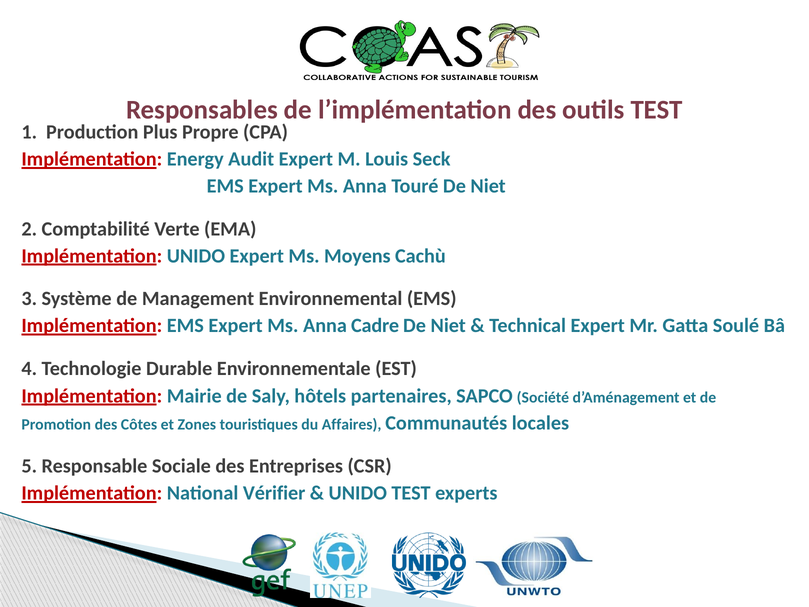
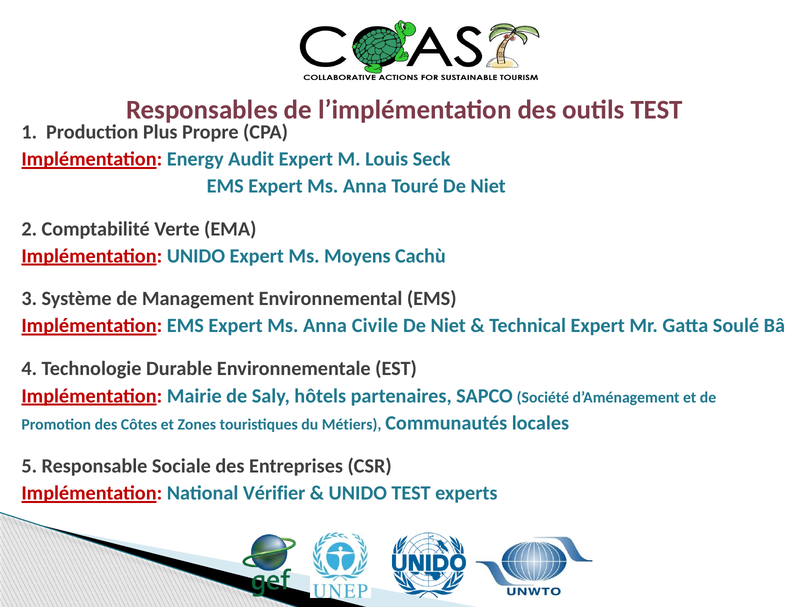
Cadre: Cadre -> Civile
Affaires: Affaires -> Métiers
